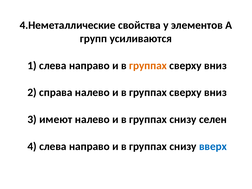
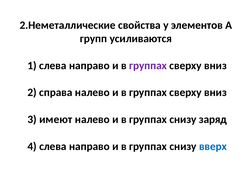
4.Неметаллические: 4.Неметаллические -> 2.Неметаллические
группах at (148, 66) colour: orange -> purple
селен: селен -> заряд
